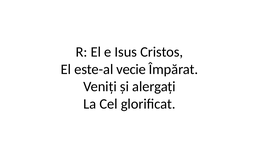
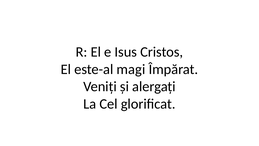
vecie: vecie -> magi
